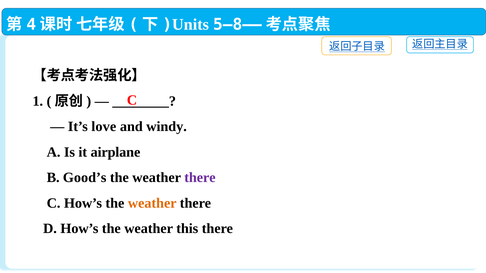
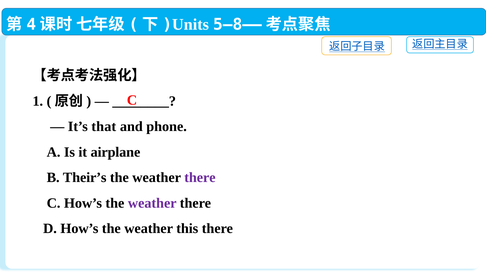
love: love -> that
windy: windy -> phone
Good’s: Good’s -> Their’s
weather at (152, 203) colour: orange -> purple
